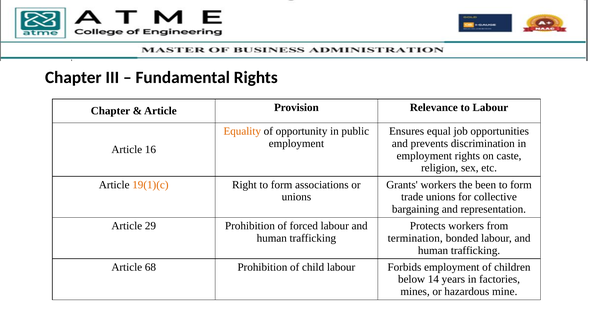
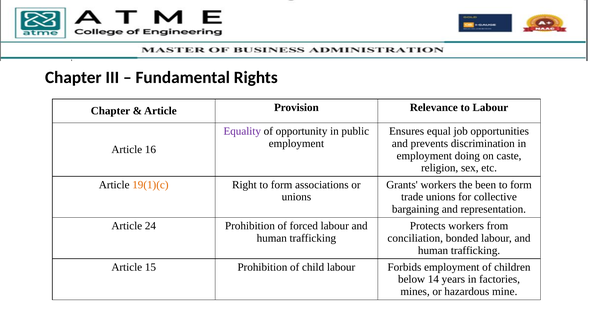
Equality colour: orange -> purple
employment rights: rights -> doing
29: 29 -> 24
termination: termination -> conciliation
68: 68 -> 15
